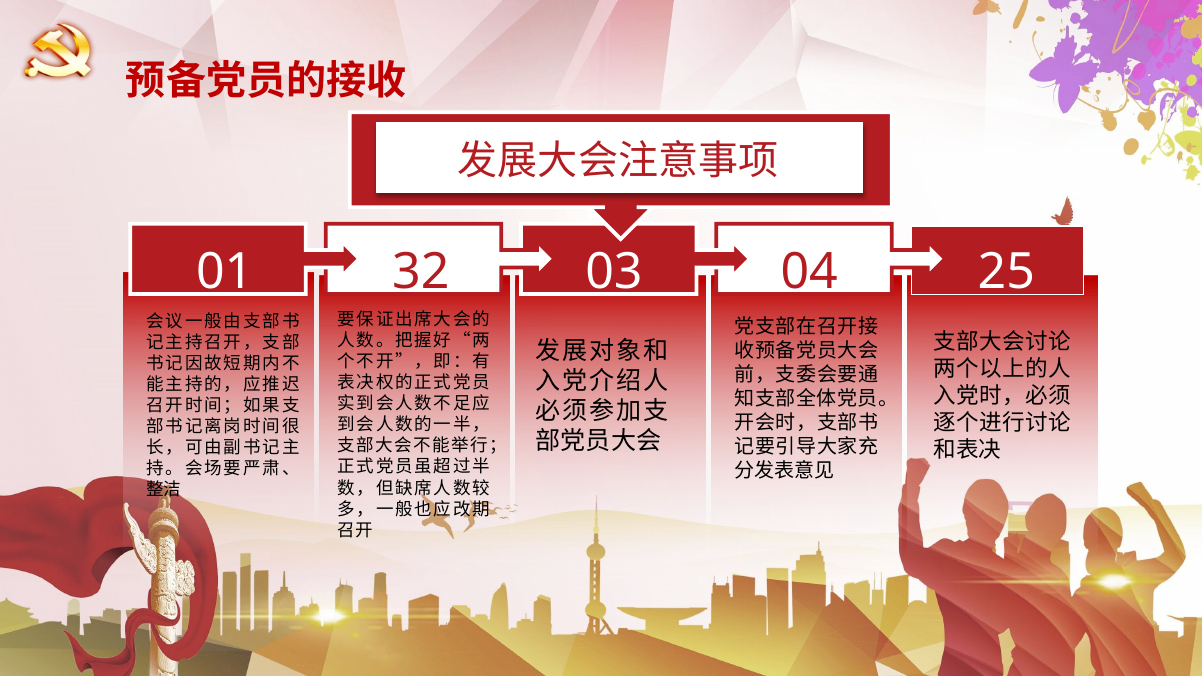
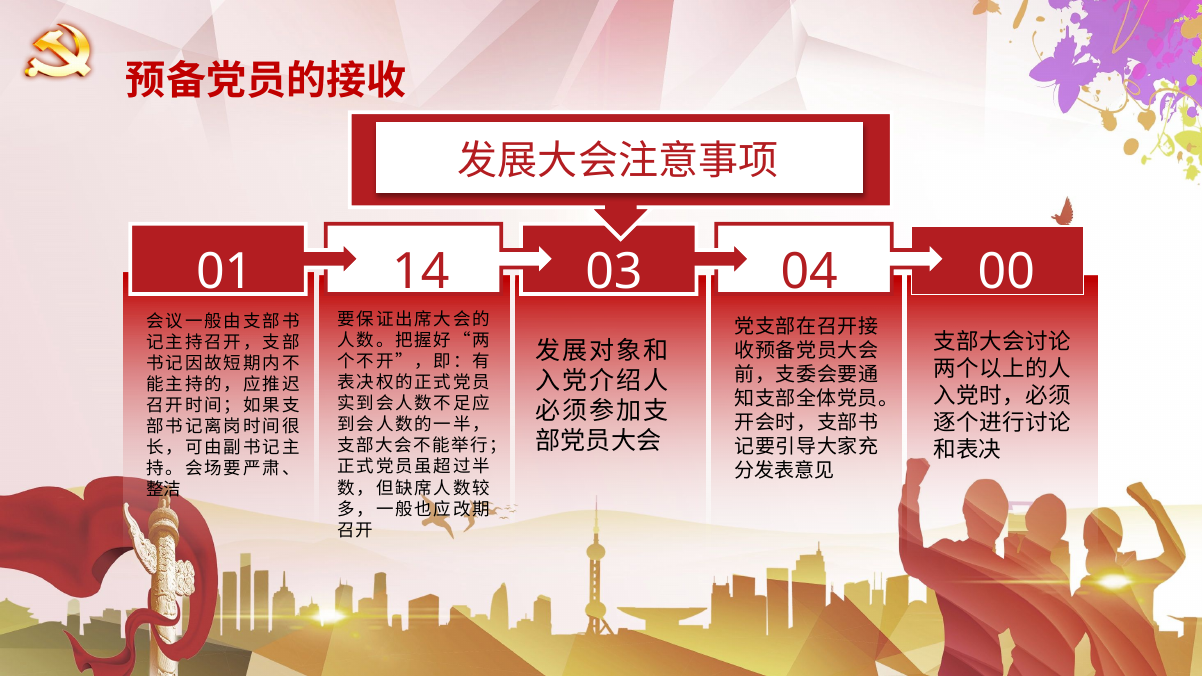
32: 32 -> 14
25: 25 -> 00
